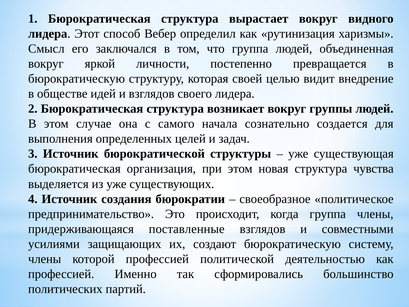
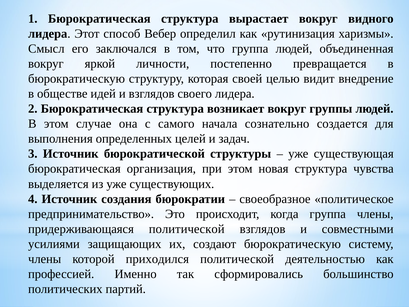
придерживающаяся поставленные: поставленные -> политической
которой профессией: профессией -> приходился
